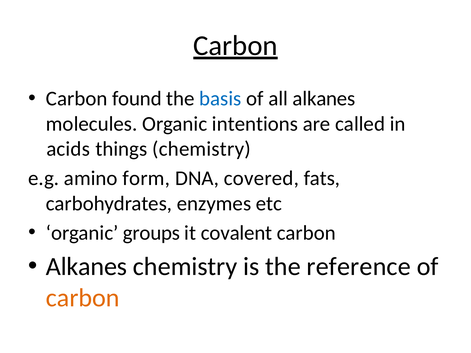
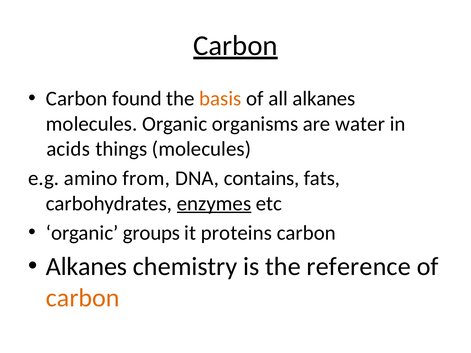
basis colour: blue -> orange
intentions: intentions -> organisms
called: called -> water
things chemistry: chemistry -> molecules
form: form -> from
covered: covered -> contains
enzymes underline: none -> present
covalent: covalent -> proteins
